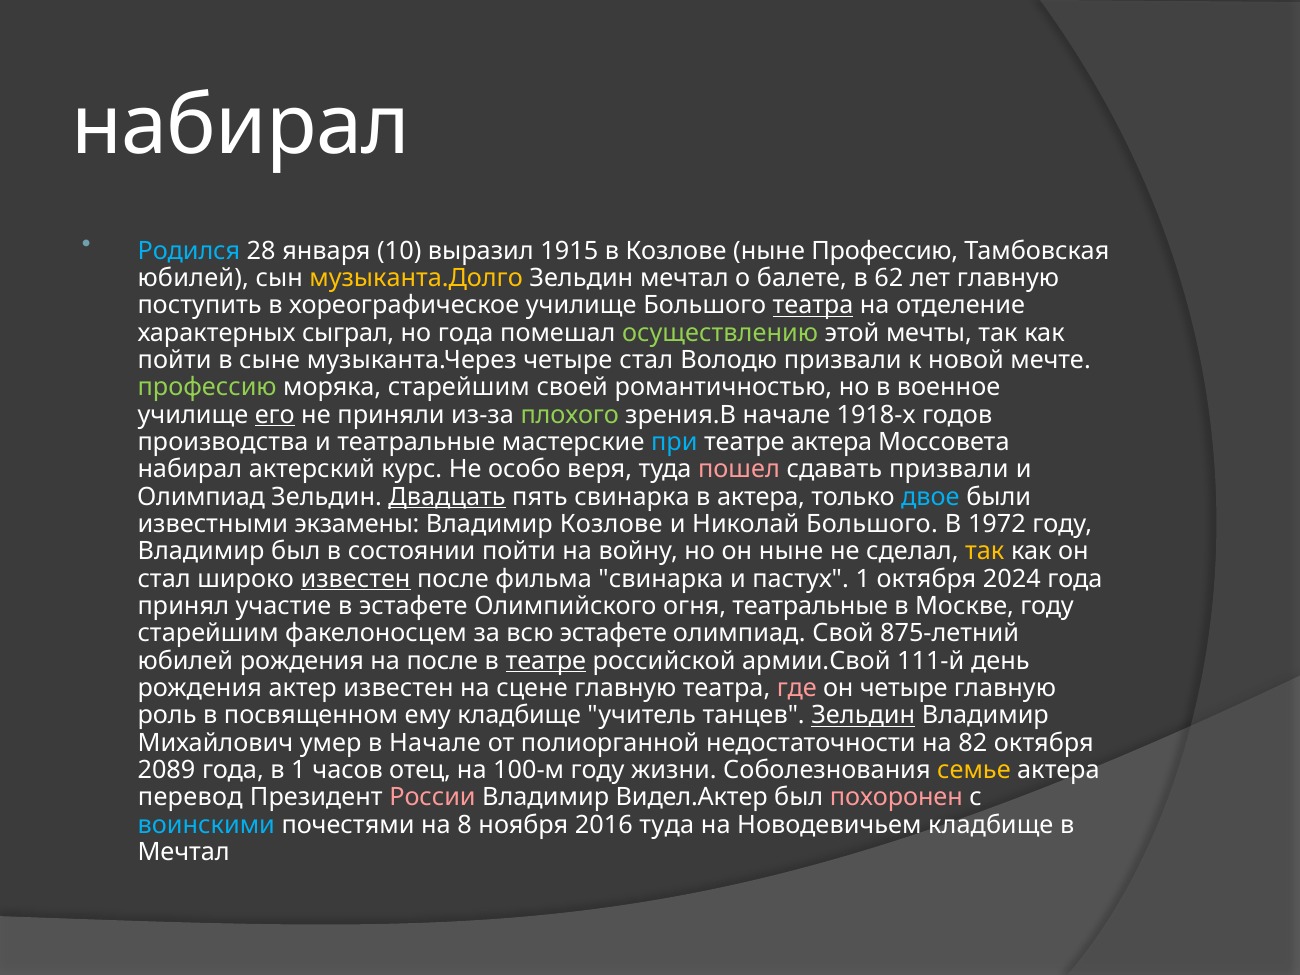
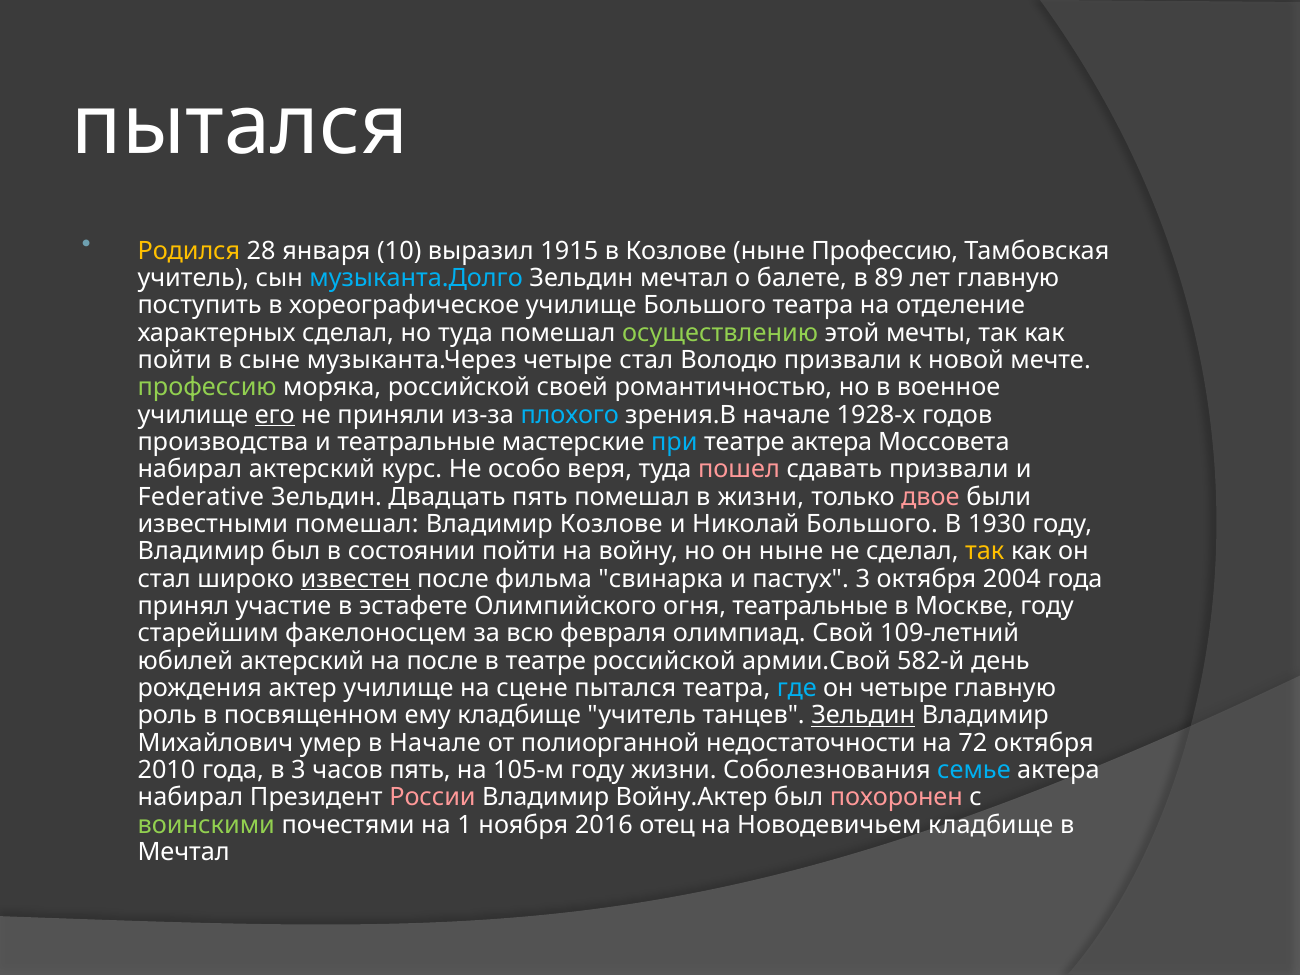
набирал at (241, 126): набирал -> пытался
Родился colour: light blue -> yellow
юбилей at (193, 278): юбилей -> учитель
музыканта.Долго colour: yellow -> light blue
62: 62 -> 89
театра at (813, 305) underline: present -> none
характерных сыграл: сыграл -> сделал
но года: года -> туда
моряка старейшим: старейшим -> российской
плохого colour: light green -> light blue
1918-х: 1918-х -> 1928-х
Олимпиад at (201, 497): Олимпиад -> Federative
Двадцать underline: present -> none
пять свинарка: свинарка -> помешал
в актера: актера -> жизни
двое colour: light blue -> pink
известными экзамены: экзамены -> помешал
1972: 1972 -> 1930
пастух 1: 1 -> 3
2024: 2024 -> 2004
всю эстафете: эстафете -> февраля
875-летний: 875-летний -> 109-летний
юбилей рождения: рождения -> актерский
театре at (546, 661) underline: present -> none
111-й: 111-й -> 582-й
актер известен: известен -> училище
сцене главную: главную -> пытался
где colour: pink -> light blue
82: 82 -> 72
2089: 2089 -> 2010
в 1: 1 -> 3
часов отец: отец -> пять
100-м: 100-м -> 105-м
семье colour: yellow -> light blue
перевод at (190, 797): перевод -> набирал
Видел.Актер: Видел.Актер -> Войну.Актер
воинскими colour: light blue -> light green
8: 8 -> 1
2016 туда: туда -> отец
